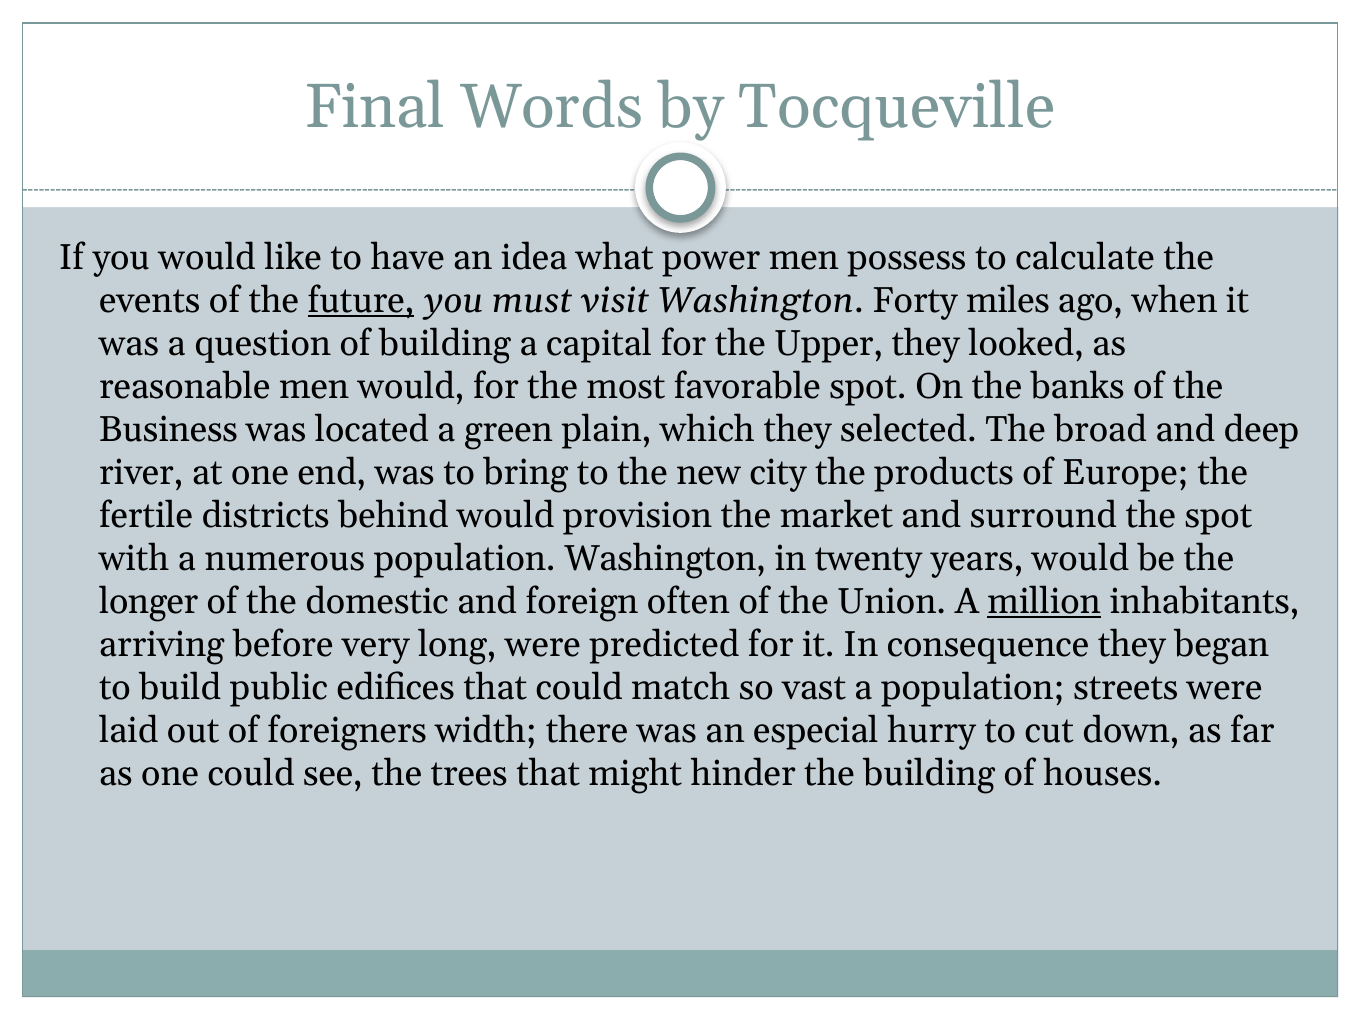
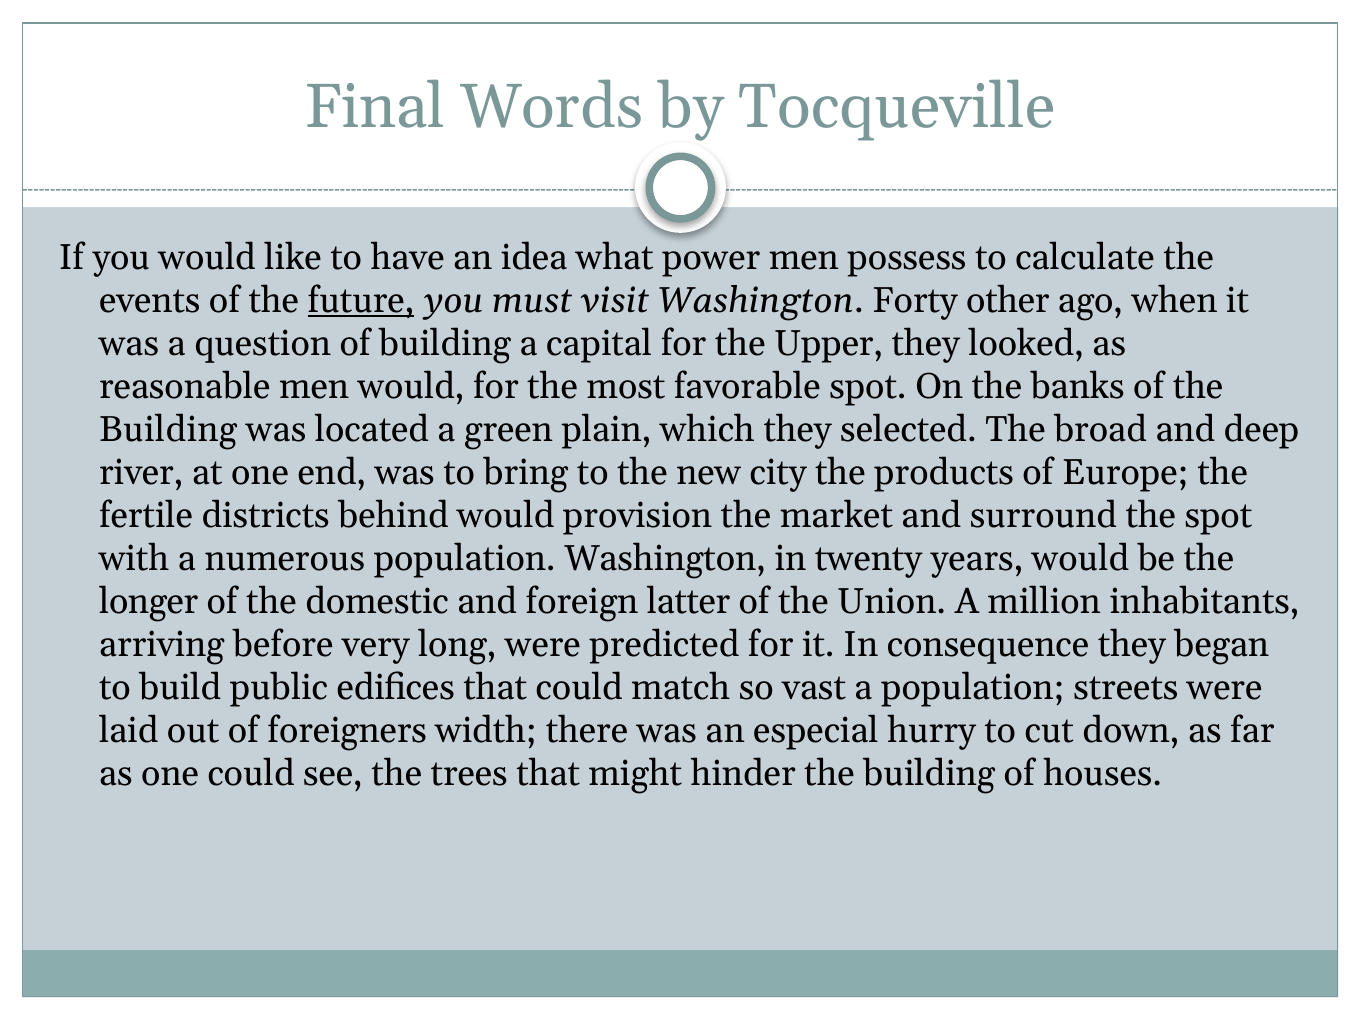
miles: miles -> other
Business at (169, 430): Business -> Building
often: often -> latter
million underline: present -> none
